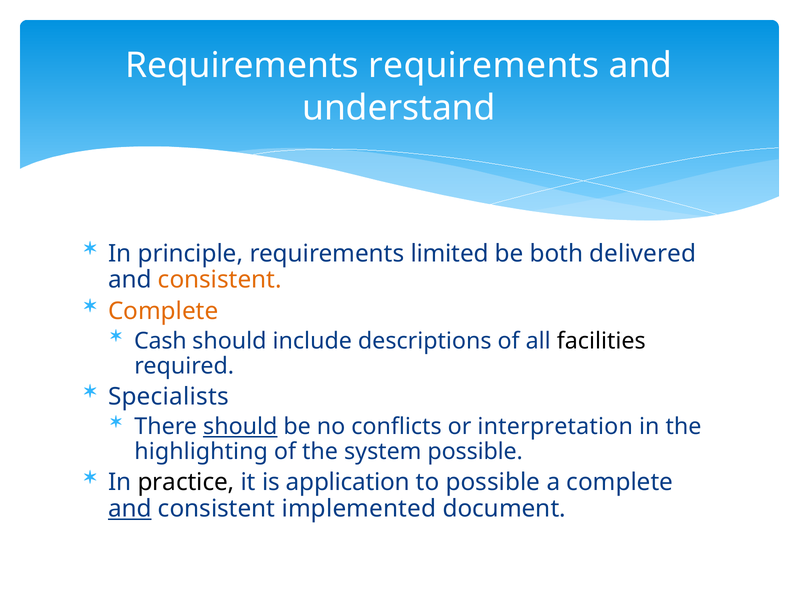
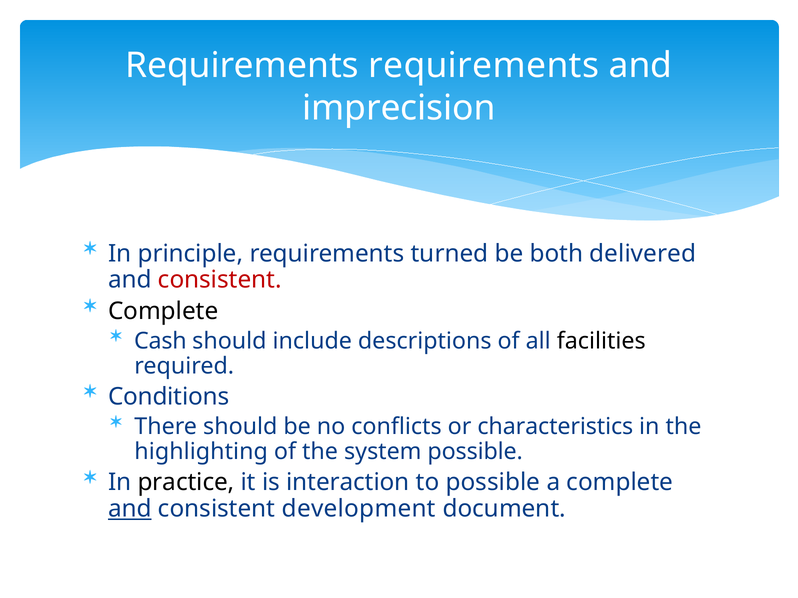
understand: understand -> imprecision
limited: limited -> turned
consistent at (220, 280) colour: orange -> red
Complete at (163, 311) colour: orange -> black
Specialists: Specialists -> Conditions
should at (240, 427) underline: present -> none
interpretation: interpretation -> characteristics
application: application -> interaction
implemented: implemented -> development
